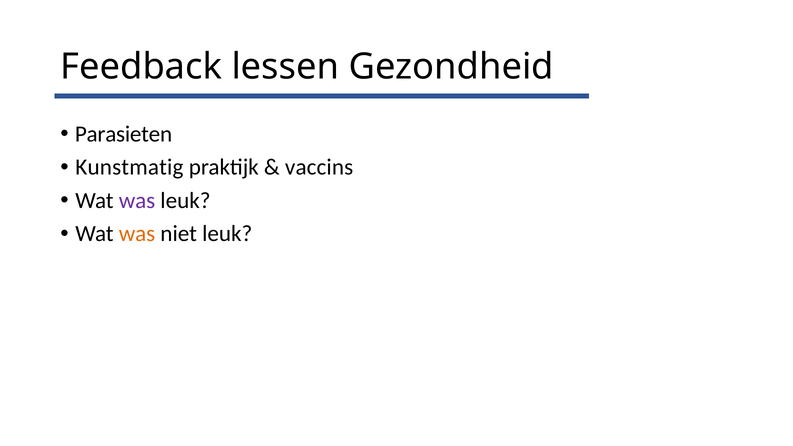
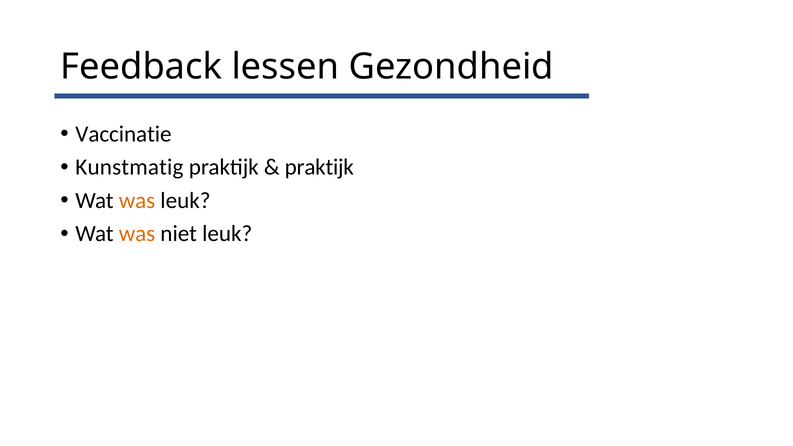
Parasieten: Parasieten -> Vaccinatie
vaccins at (319, 167): vaccins -> praktijk
was at (137, 201) colour: purple -> orange
